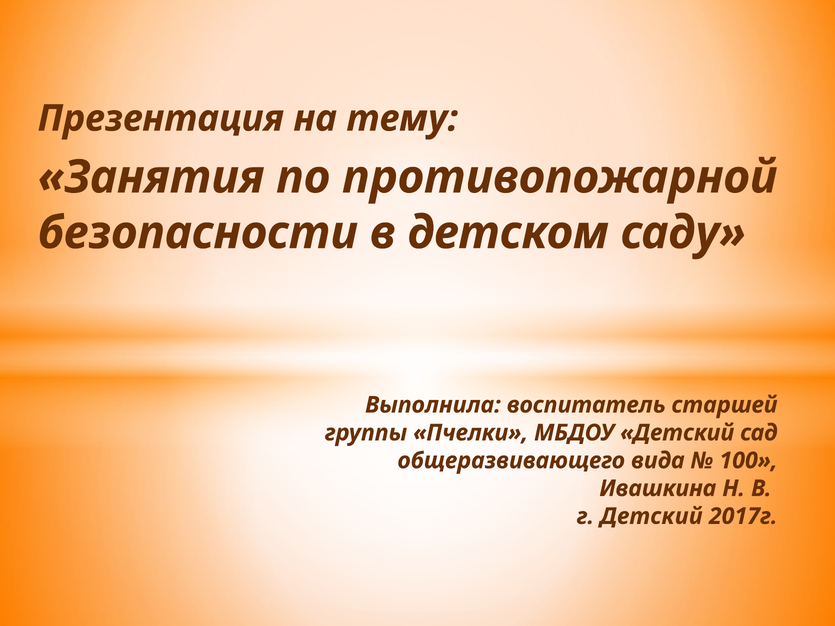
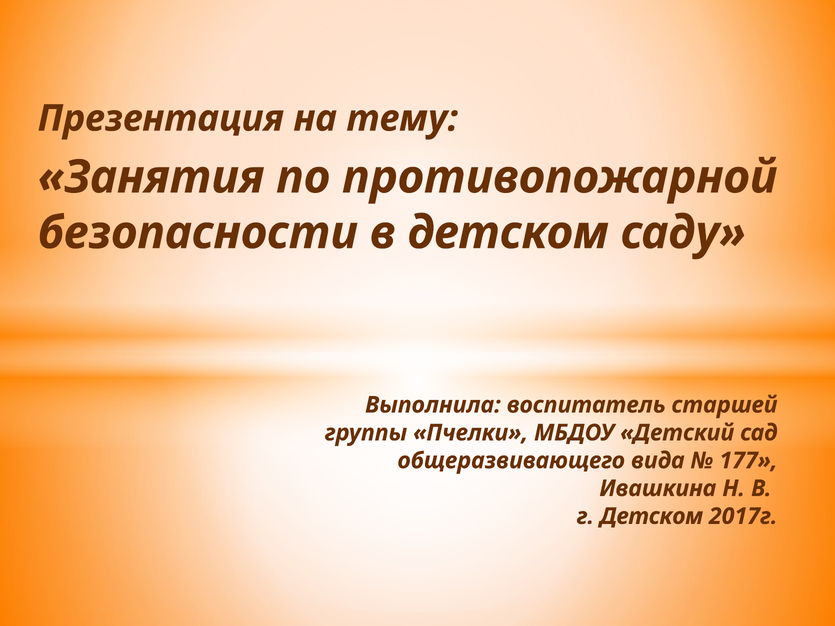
100: 100 -> 177
г Детский: Детский -> Детском
